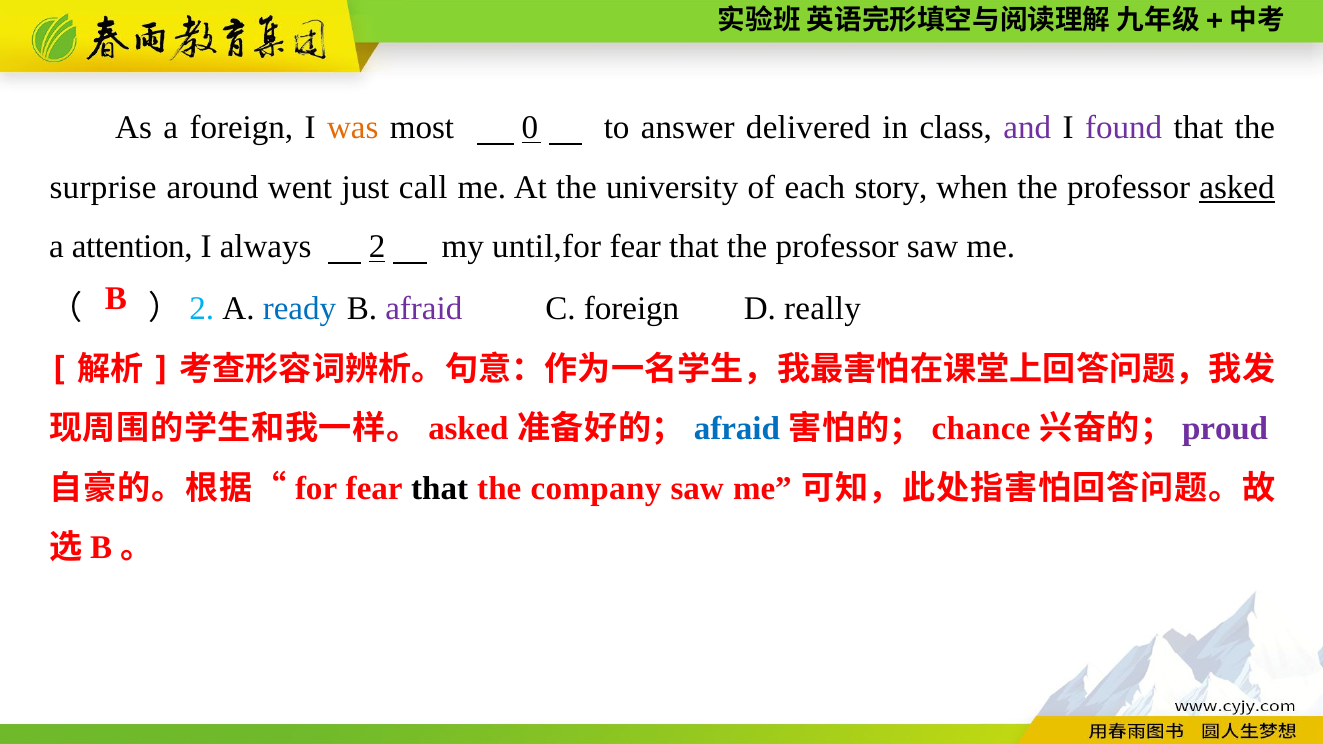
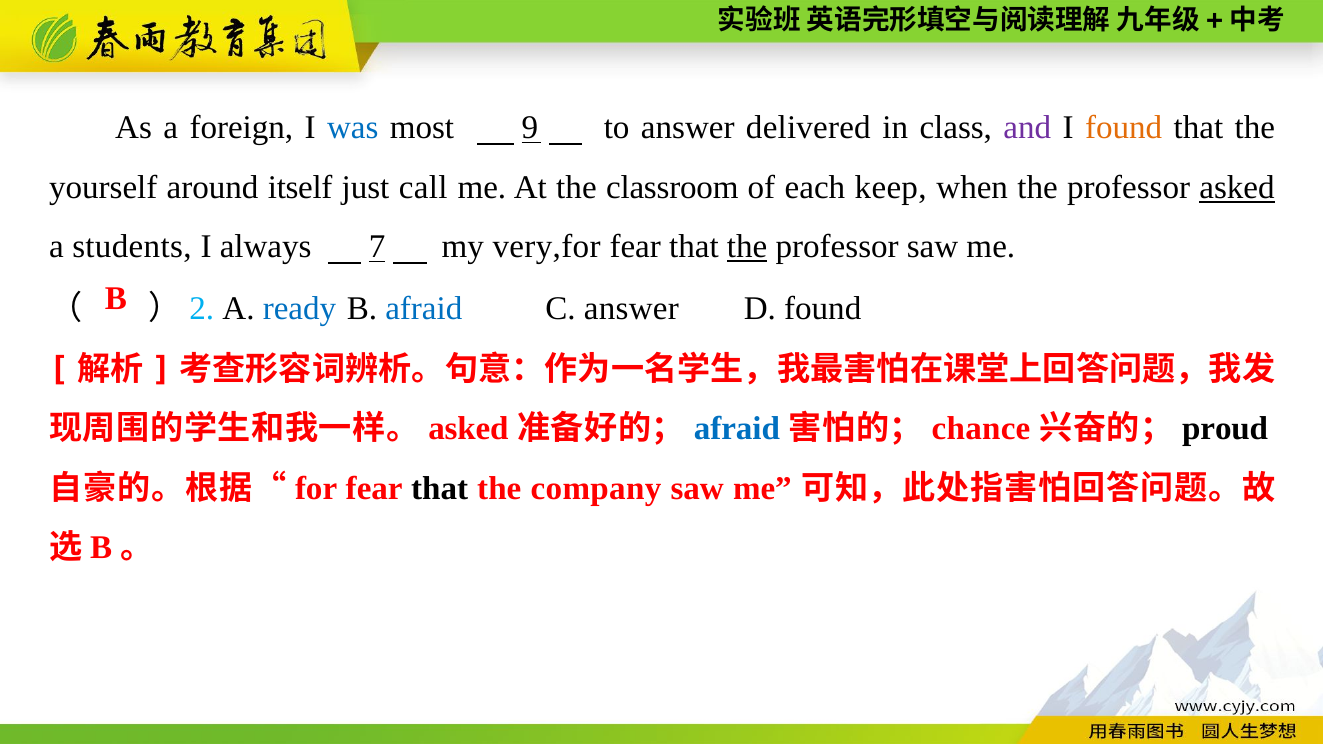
was colour: orange -> blue
0: 0 -> 9
found at (1124, 128) colour: purple -> orange
surprise: surprise -> yourself
went: went -> itself
university: university -> classroom
story: story -> keep
attention: attention -> students
2: 2 -> 7
until,for: until,for -> very,for
the at (747, 247) underline: none -> present
afraid at (424, 309) colour: purple -> blue
C foreign: foreign -> answer
D really: really -> found
proud colour: purple -> black
